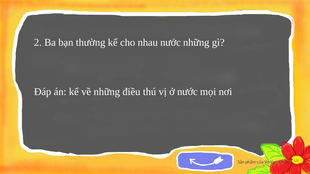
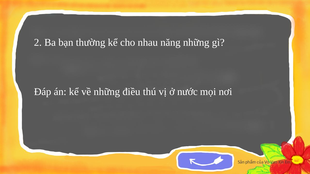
nhau nước: nước -> năng
